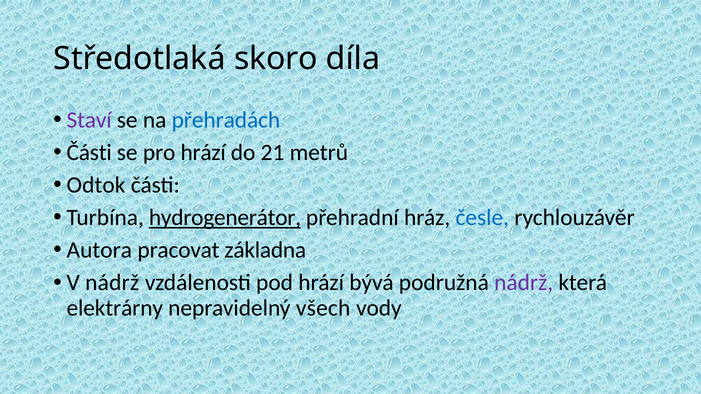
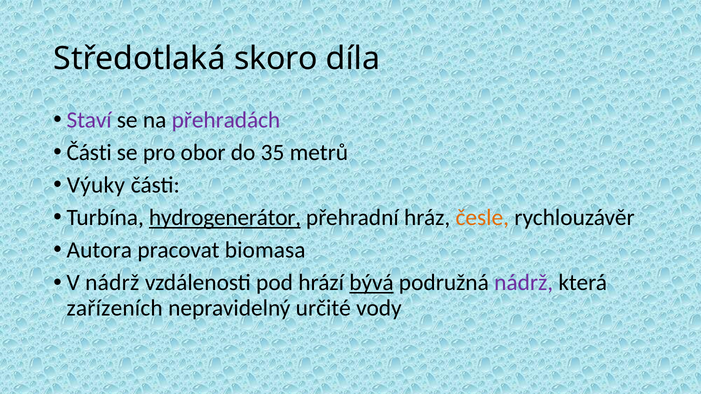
přehradách colour: blue -> purple
pro hrází: hrází -> obor
21: 21 -> 35
Odtok: Odtok -> Výuky
česle colour: blue -> orange
základna: základna -> biomasa
bývá underline: none -> present
elektrárny: elektrárny -> zařízeních
všech: všech -> určité
